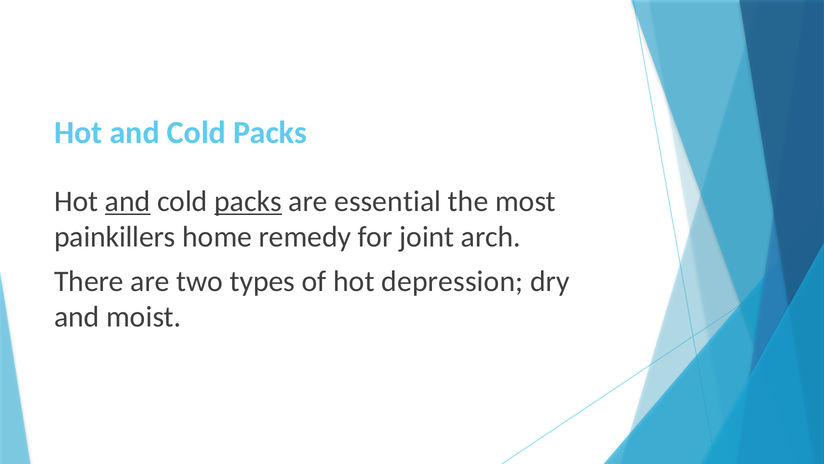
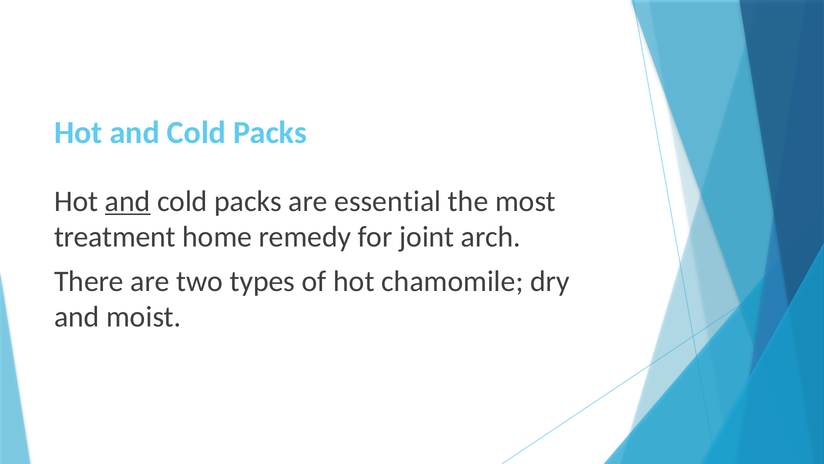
packs at (248, 201) underline: present -> none
painkillers: painkillers -> treatment
depression: depression -> chamomile
